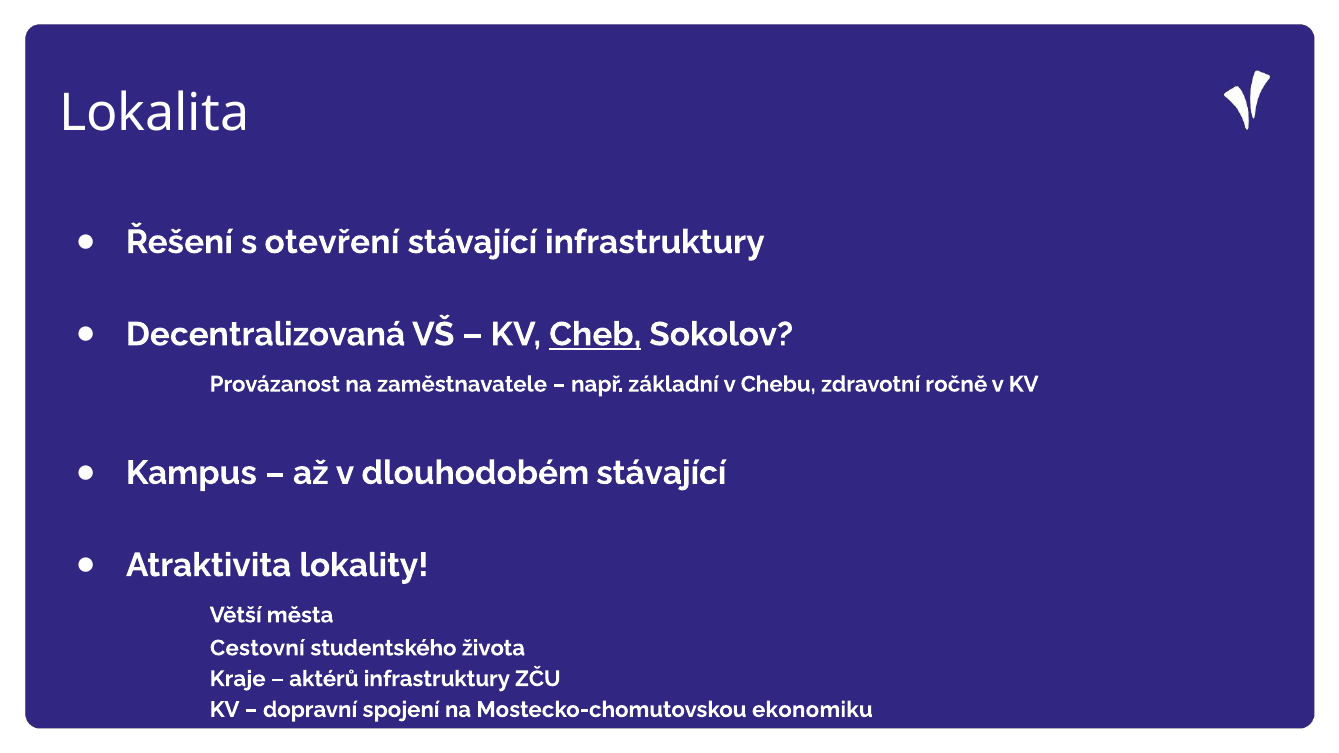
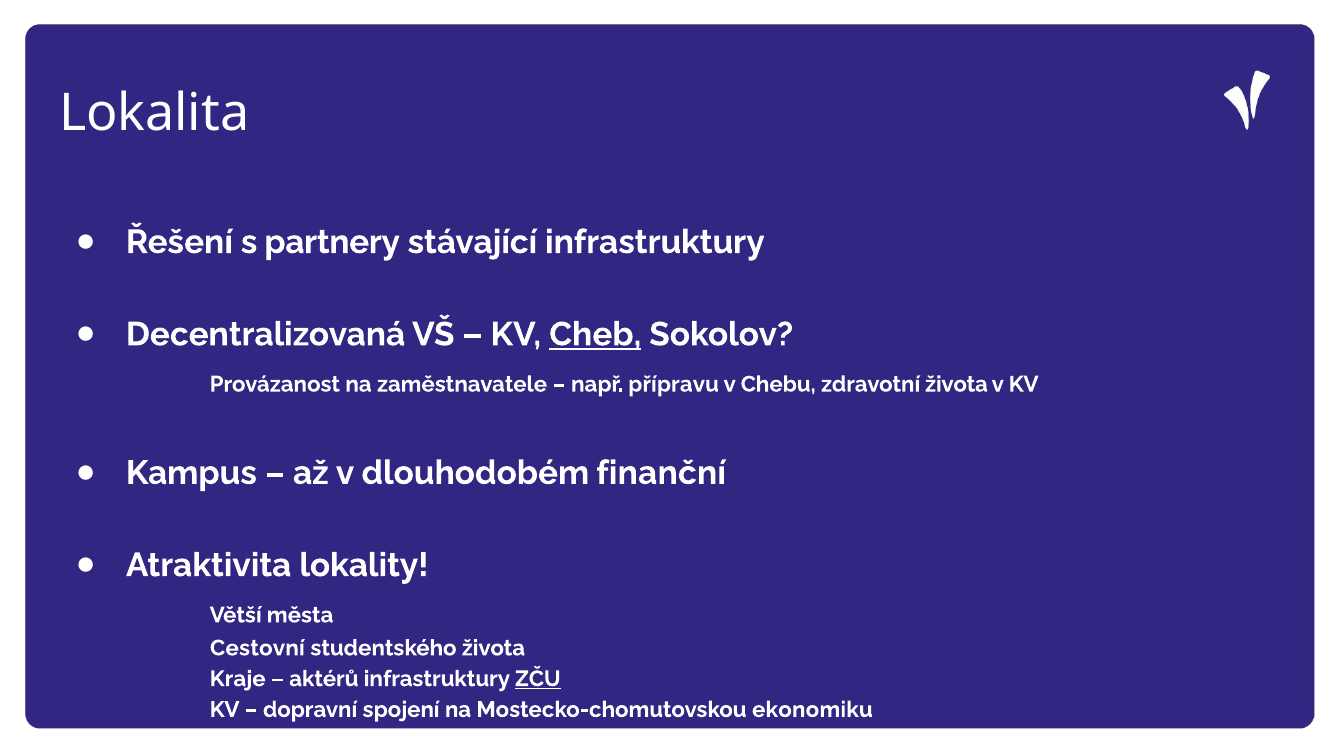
otevření: otevření -> partnery
základní: základní -> přípravu
zdravotní ročně: ročně -> života
dlouhodobém stávající: stávající -> finanční
ZČU underline: none -> present
